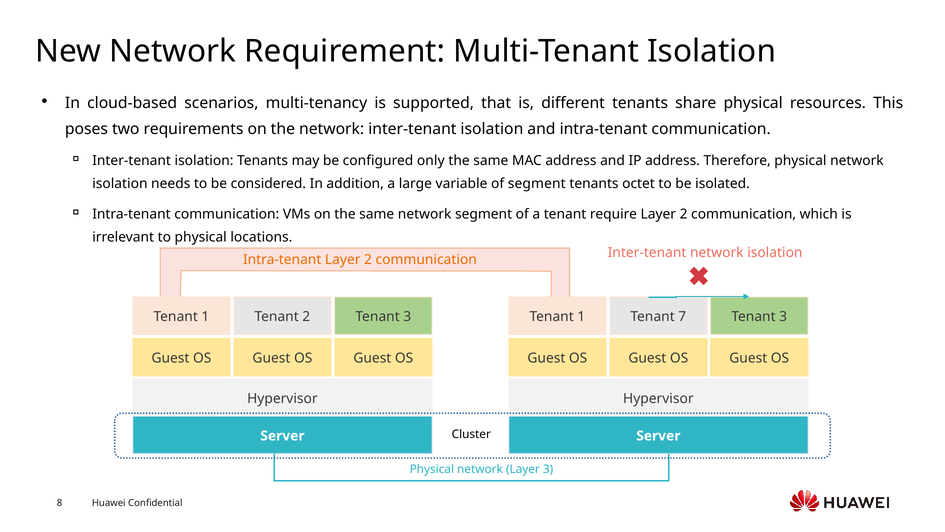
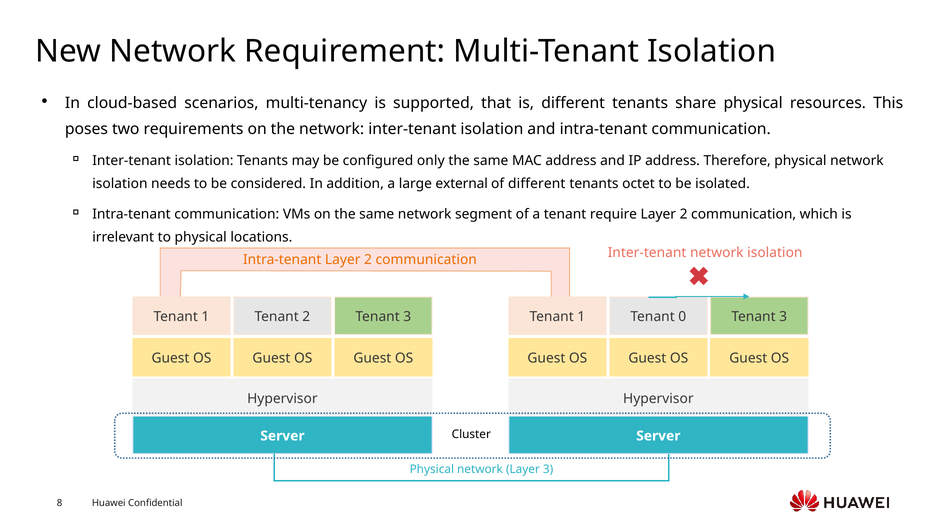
variable: variable -> external
of segment: segment -> different
7: 7 -> 0
